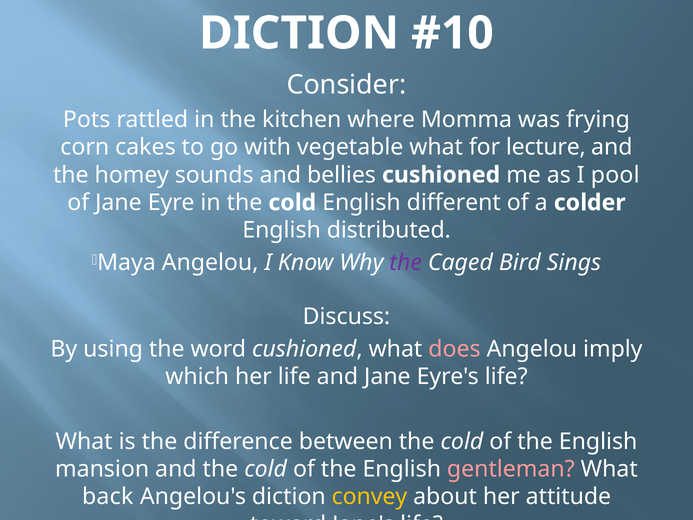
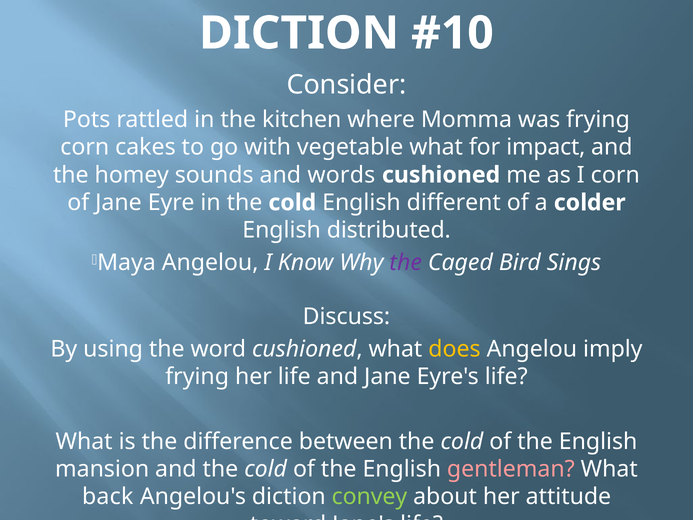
lecture: lecture -> impact
bellies: bellies -> words
I pool: pool -> corn
does colour: pink -> yellow
which at (197, 377): which -> frying
convey colour: yellow -> light green
